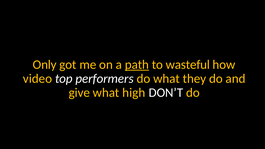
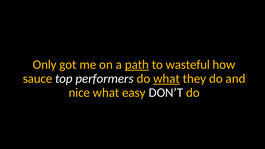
video: video -> sauce
what at (167, 79) underline: none -> present
give: give -> nice
high: high -> easy
